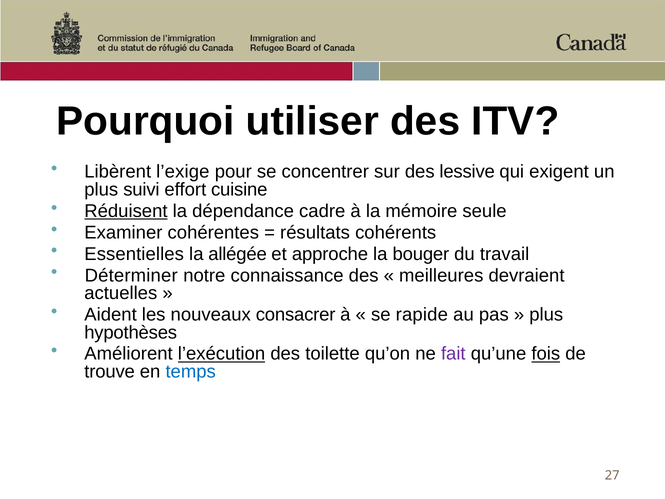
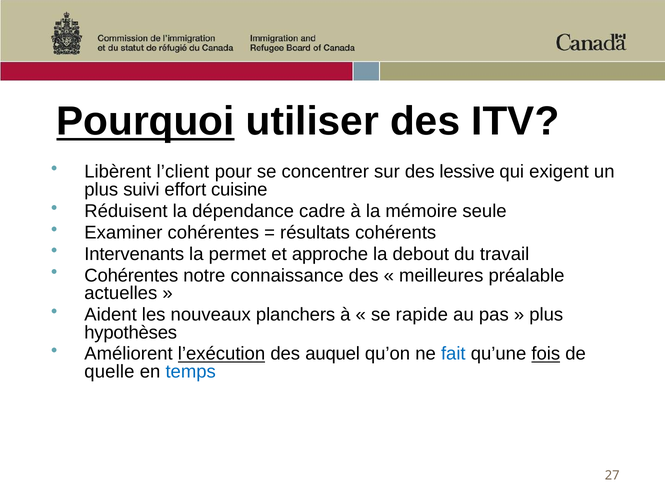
Pourquoi underline: none -> present
l’exige: l’exige -> l’client
Réduisent underline: present -> none
Essentielles: Essentielles -> Intervenants
allégée: allégée -> permet
bouger: bouger -> debout
Déterminer at (131, 275): Déterminer -> Cohérentes
devraient: devraient -> préalable
consacrer: consacrer -> planchers
toilette: toilette -> auquel
fait colour: purple -> blue
trouve: trouve -> quelle
